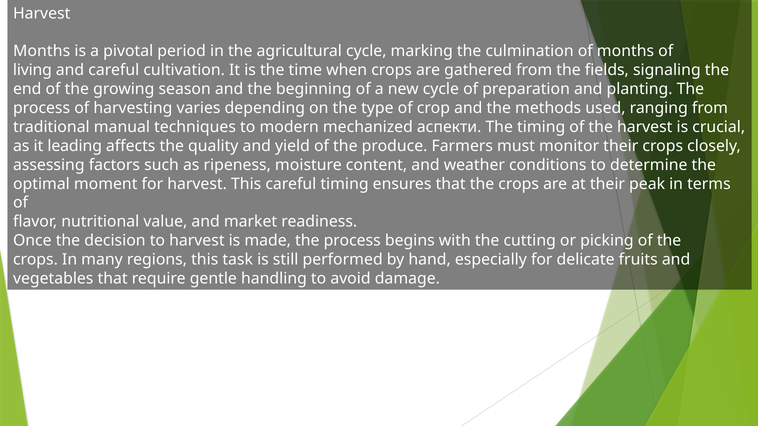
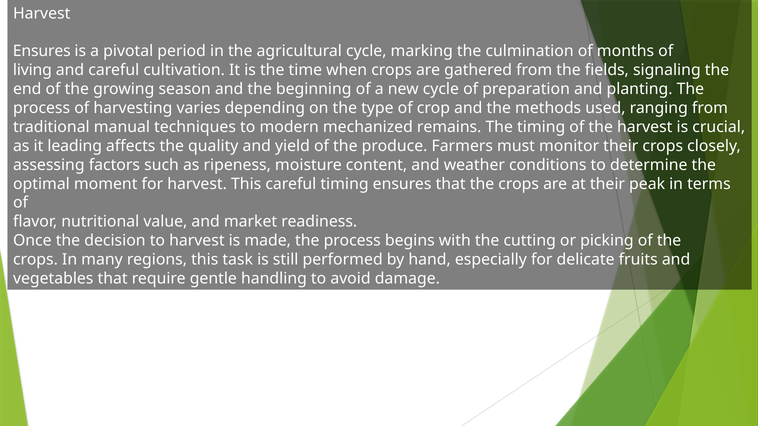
Months at (42, 51): Months -> Ensures
аспекти: аспекти -> remains
